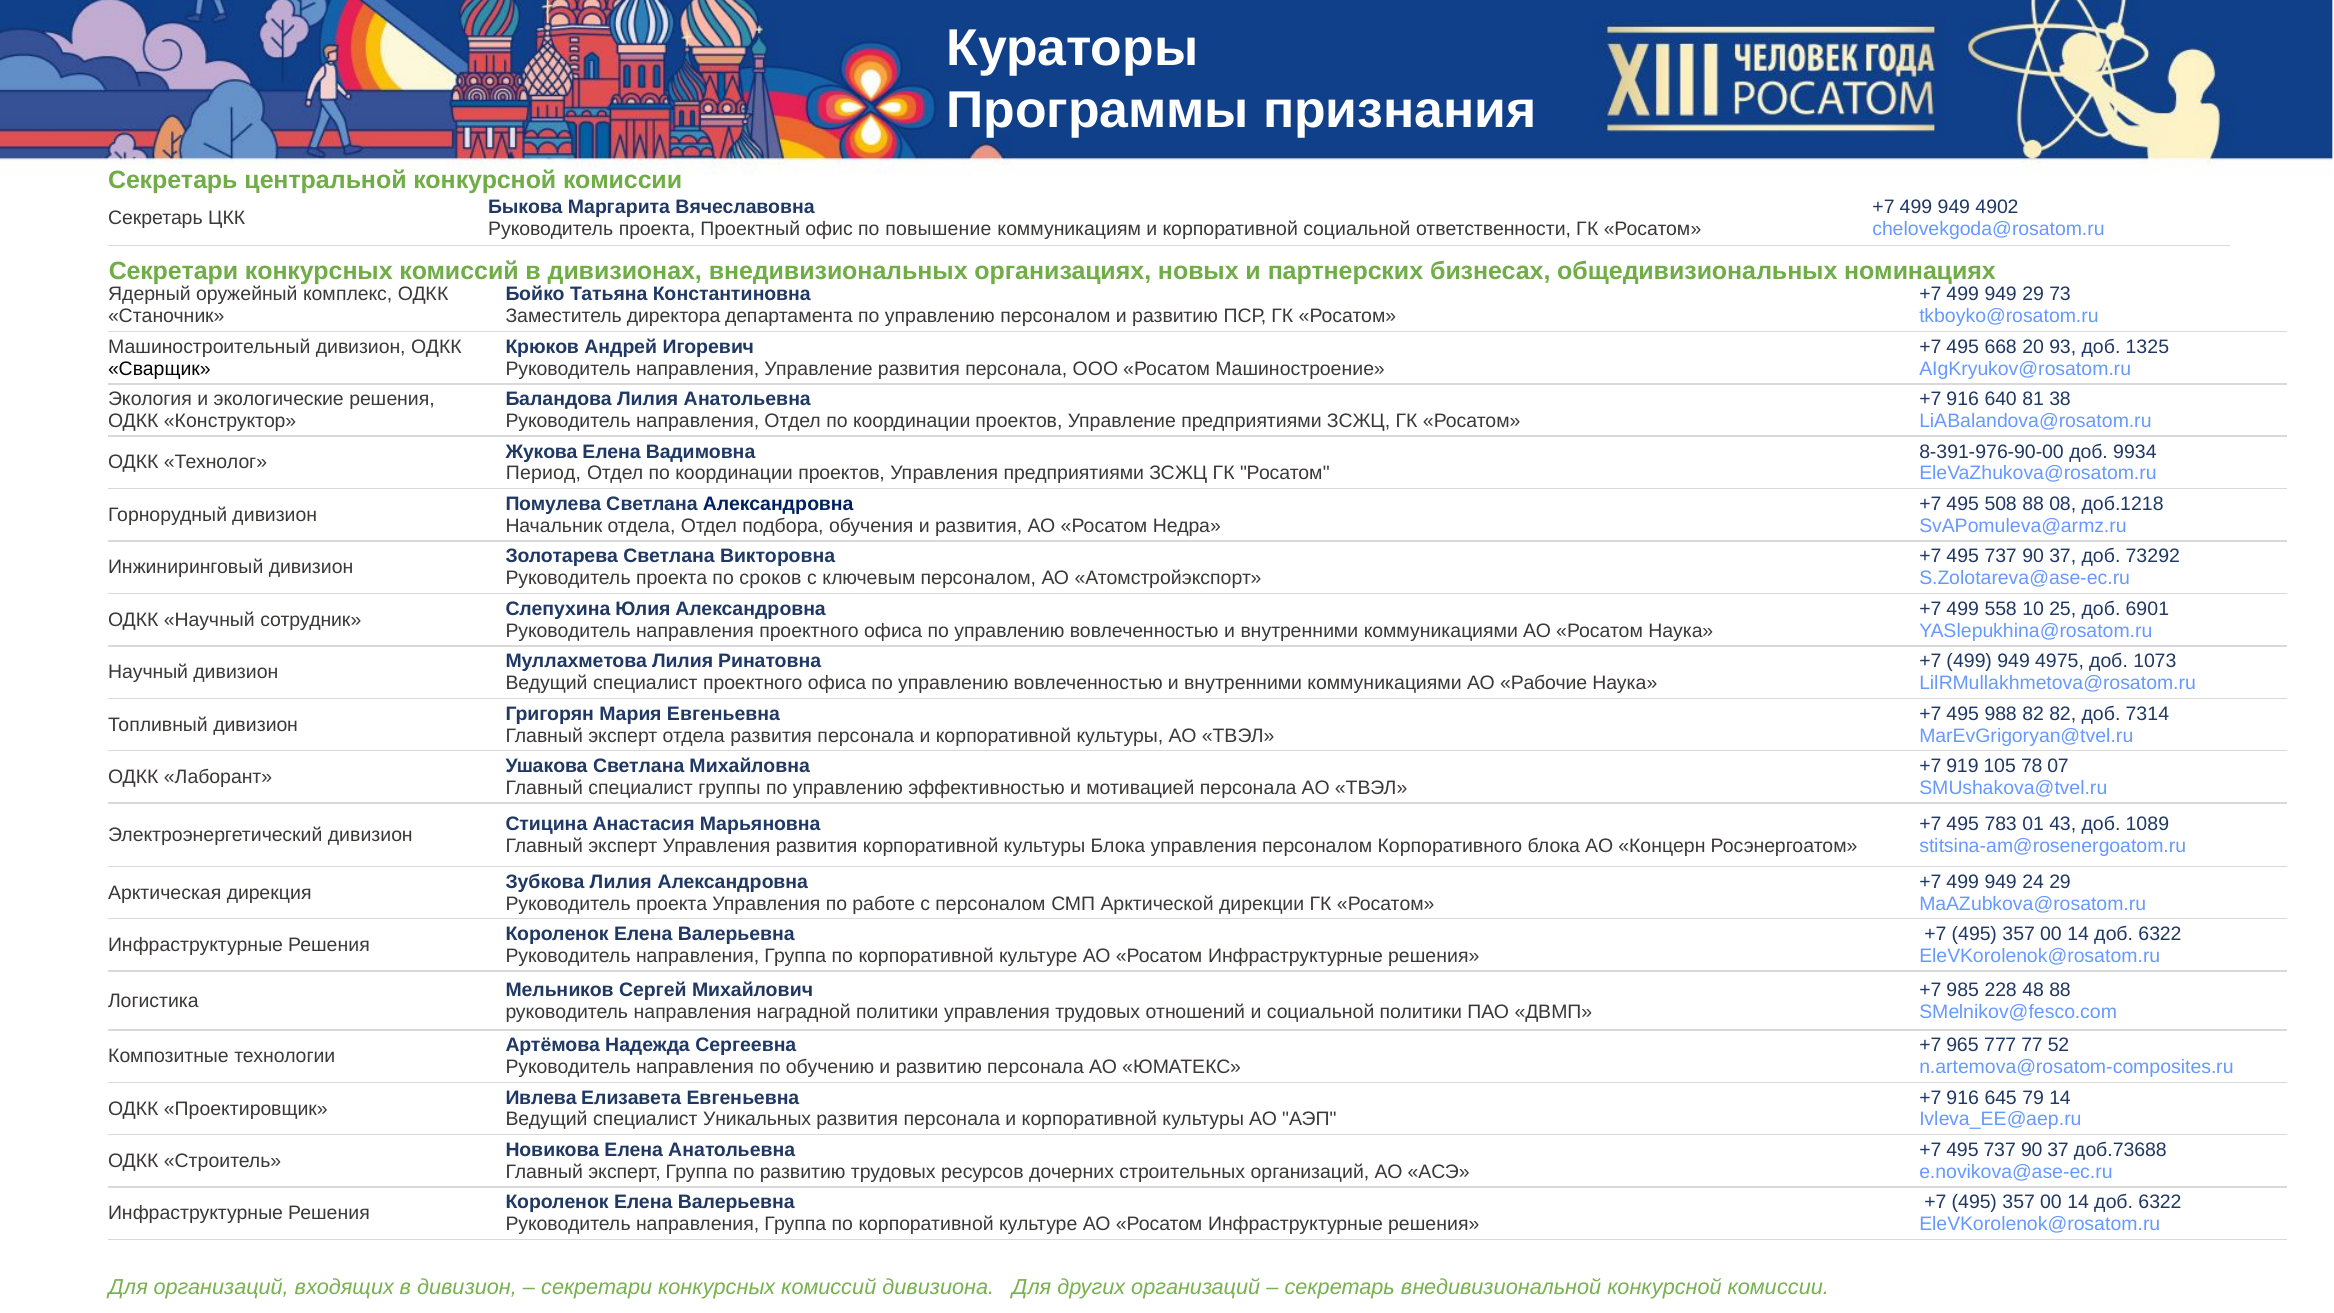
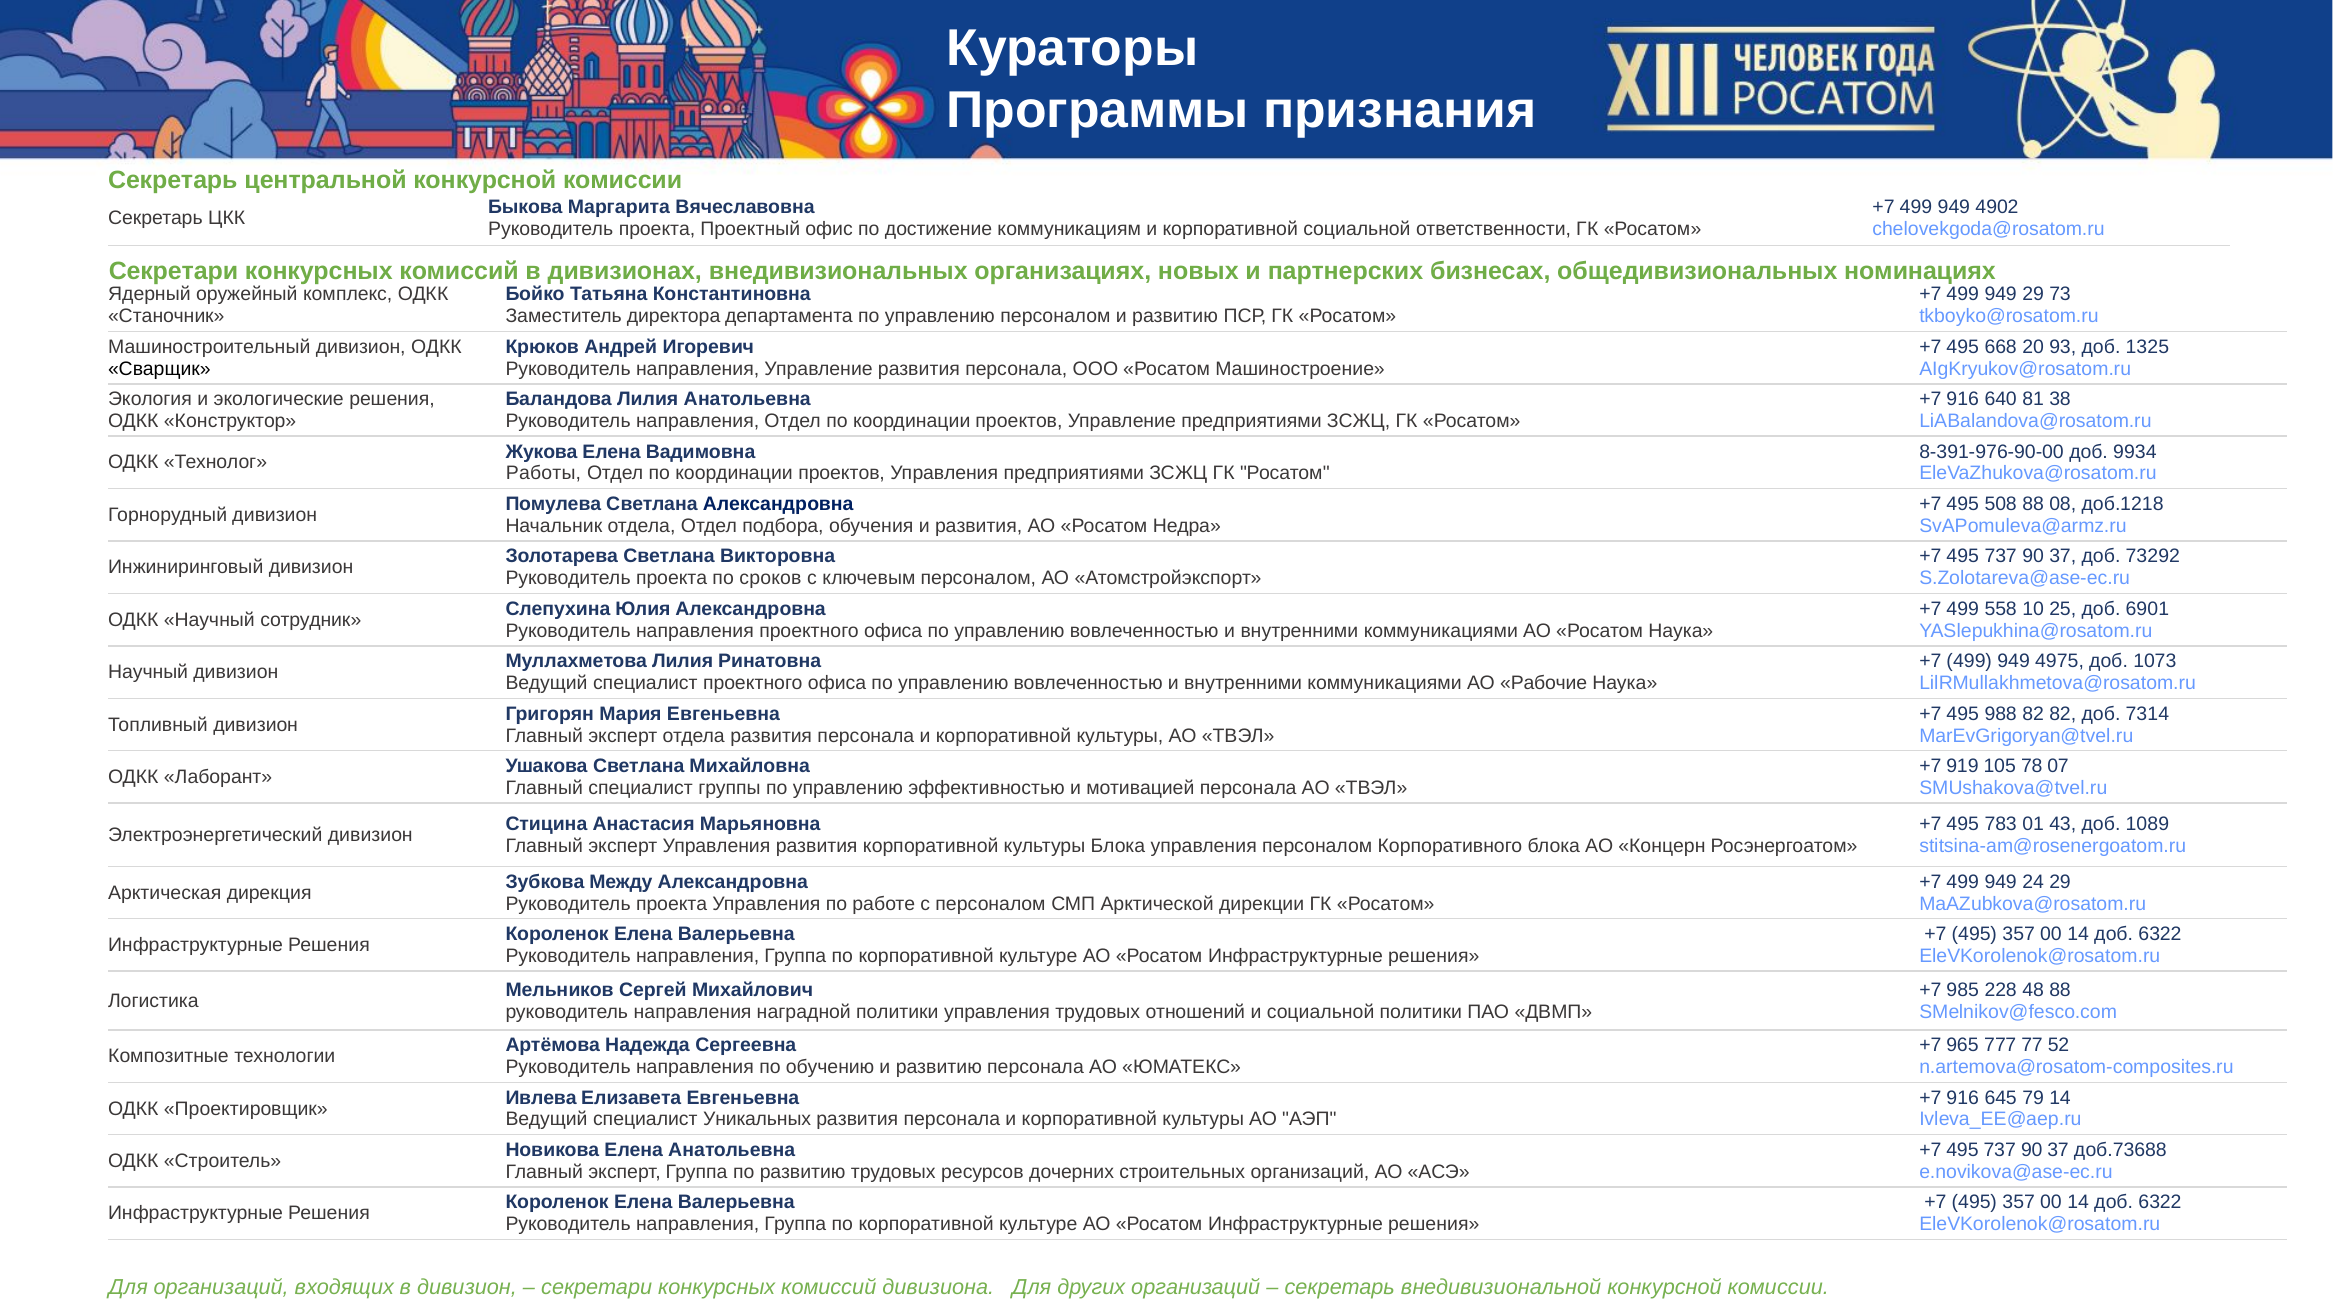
повышение: повышение -> достижение
Период: Период -> Работы
Зубкова Лилия: Лилия -> Между
